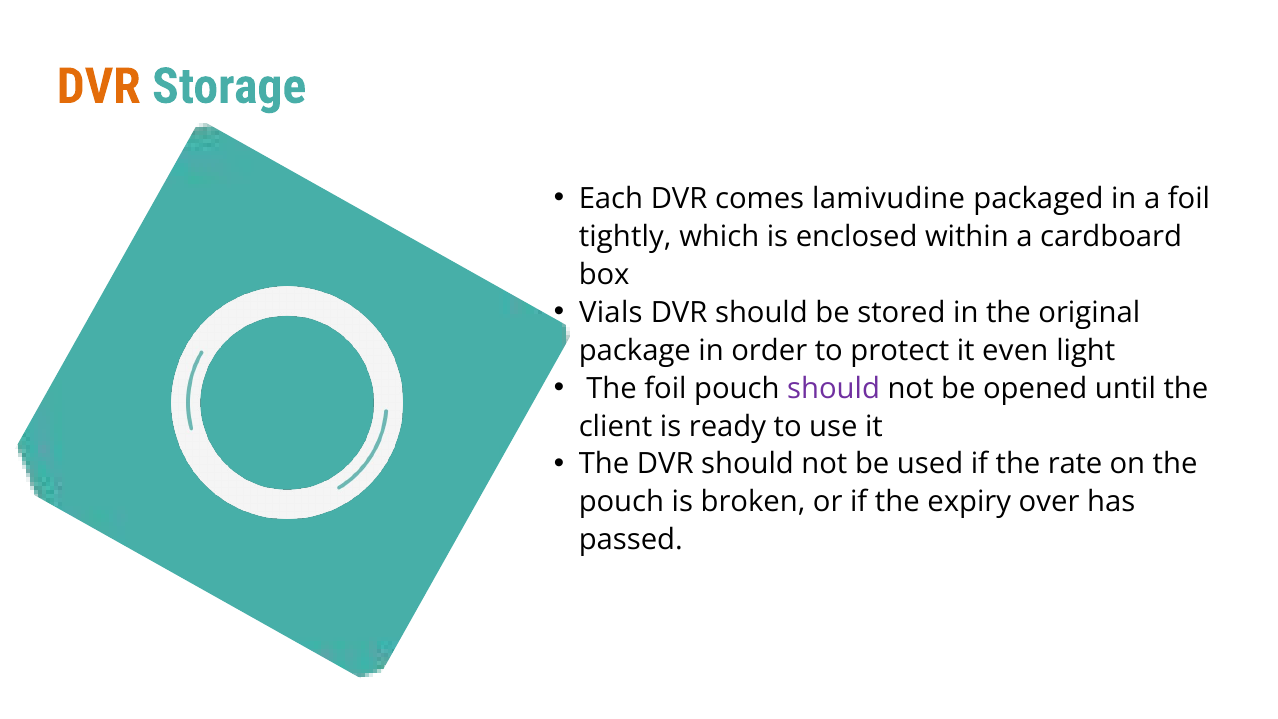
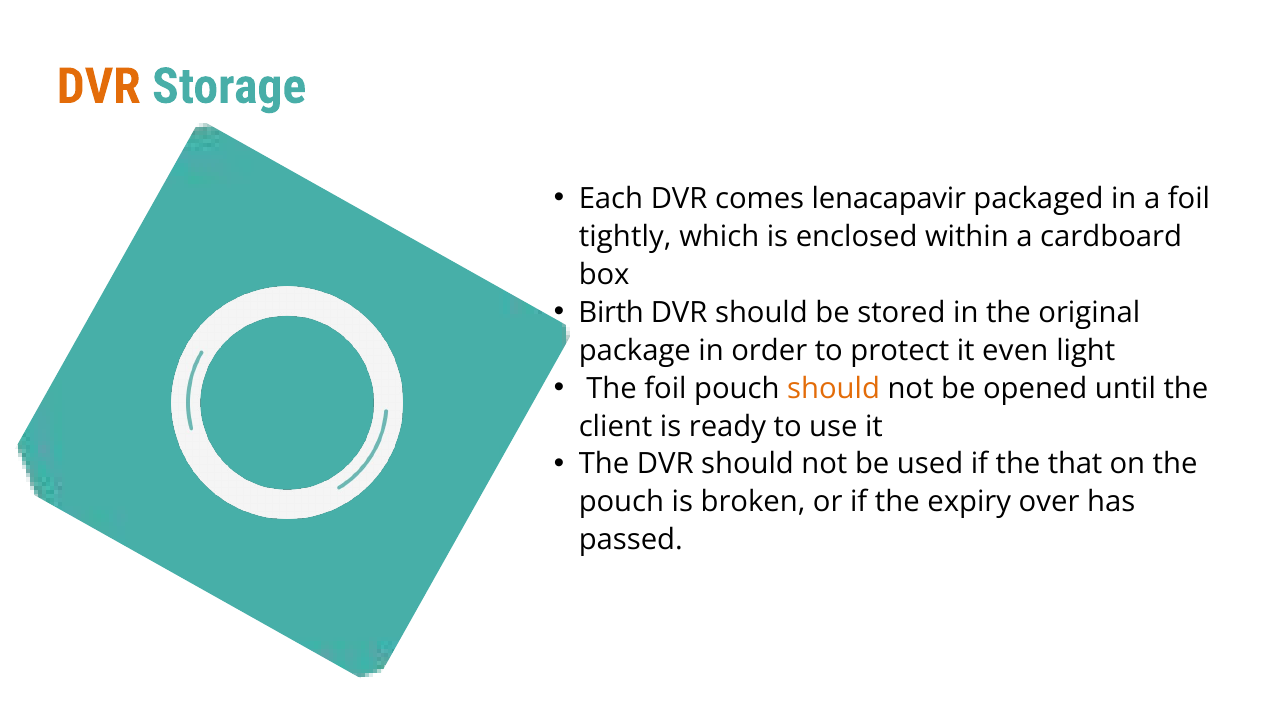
lamivudine: lamivudine -> lenacapavir
Vials: Vials -> Birth
should at (834, 388) colour: purple -> orange
rate: rate -> that
